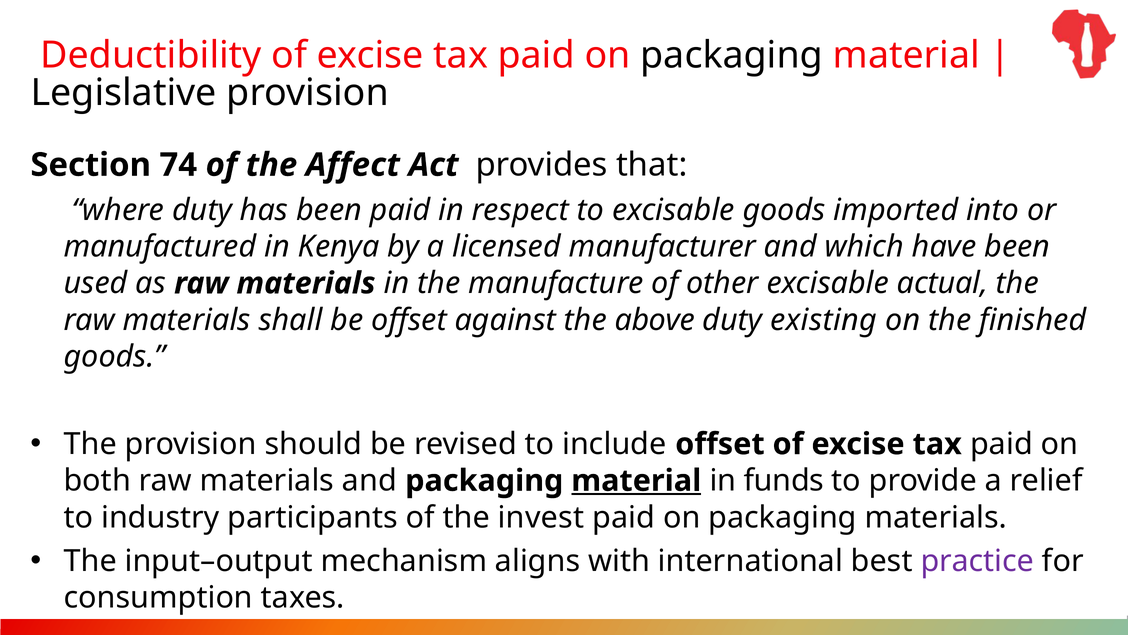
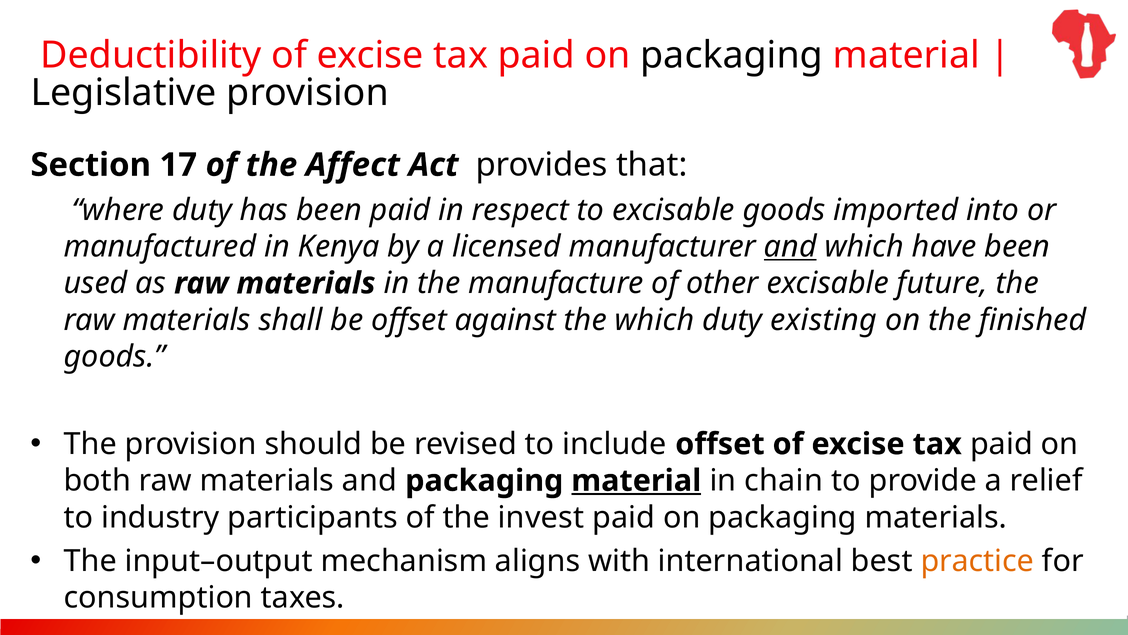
74: 74 -> 17
and at (790, 246) underline: none -> present
actual: actual -> future
the above: above -> which
funds: funds -> chain
practice colour: purple -> orange
